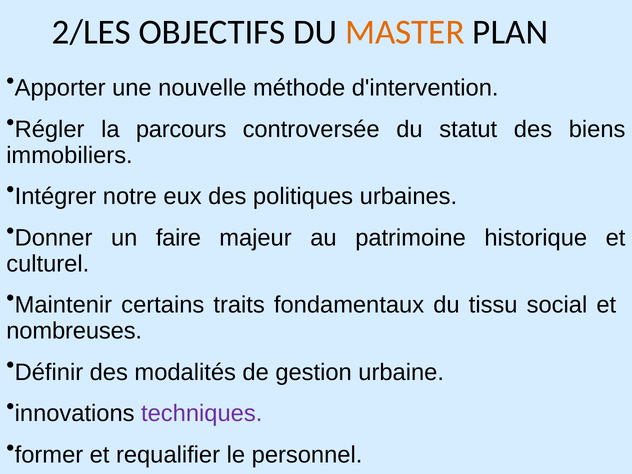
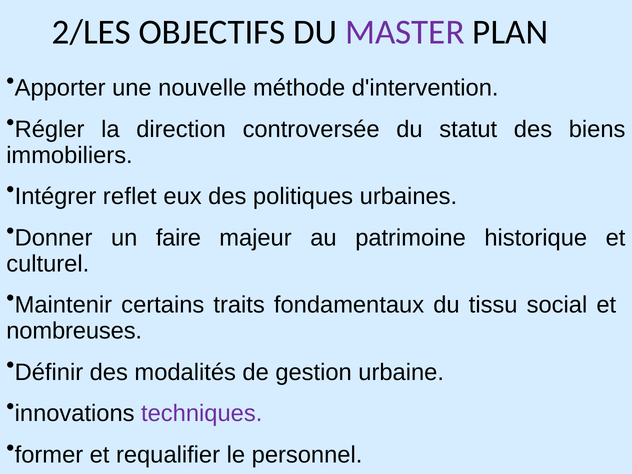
MASTER colour: orange -> purple
parcours: parcours -> direction
notre: notre -> reflet
